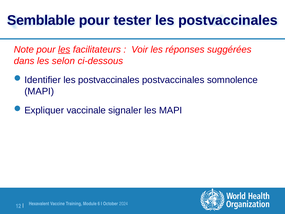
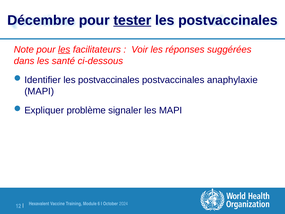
Semblable: Semblable -> Décembre
tester underline: none -> present
selon: selon -> santé
somnolence: somnolence -> anaphylaxie
vaccinale: vaccinale -> problème
